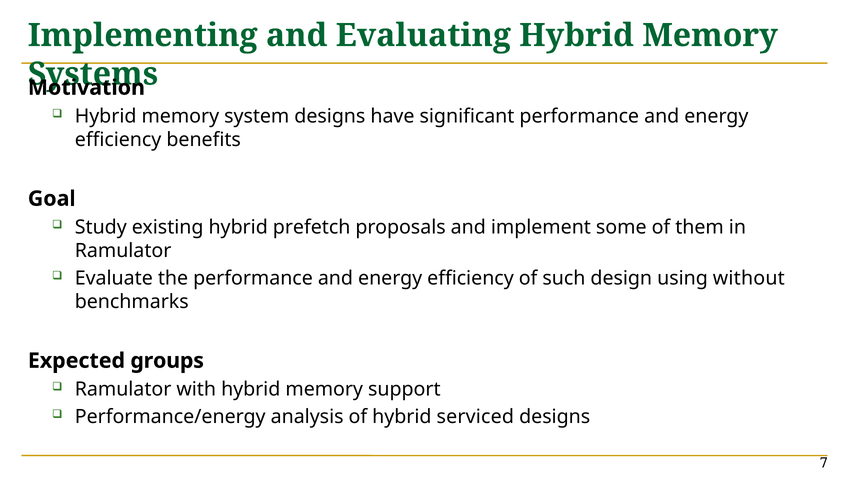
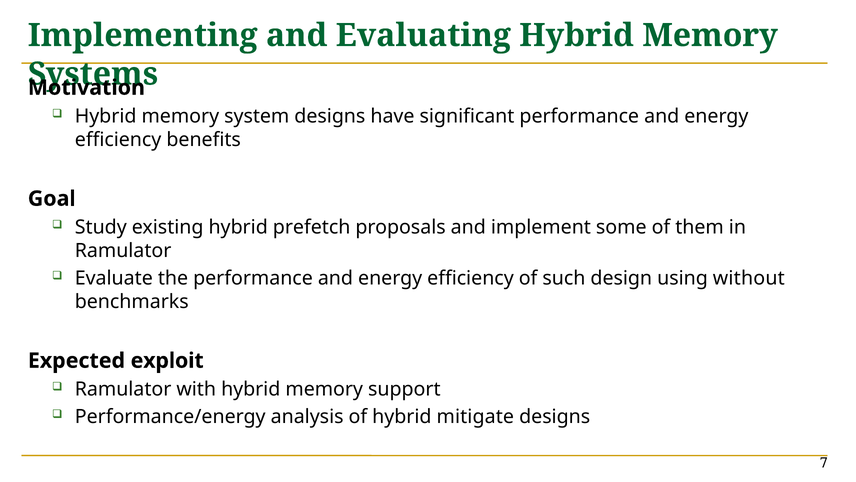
groups: groups -> exploit
serviced: serviced -> mitigate
